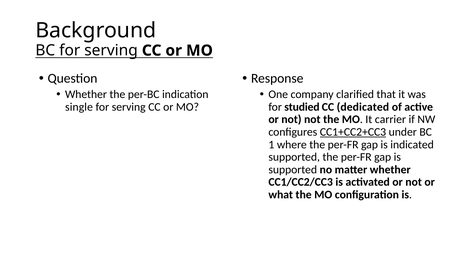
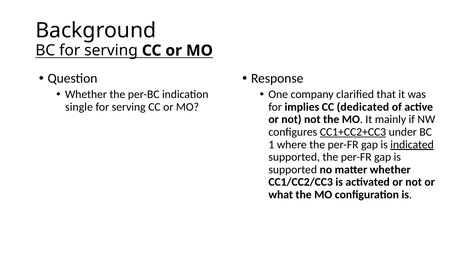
studied: studied -> implies
carrier: carrier -> mainly
indicated underline: none -> present
